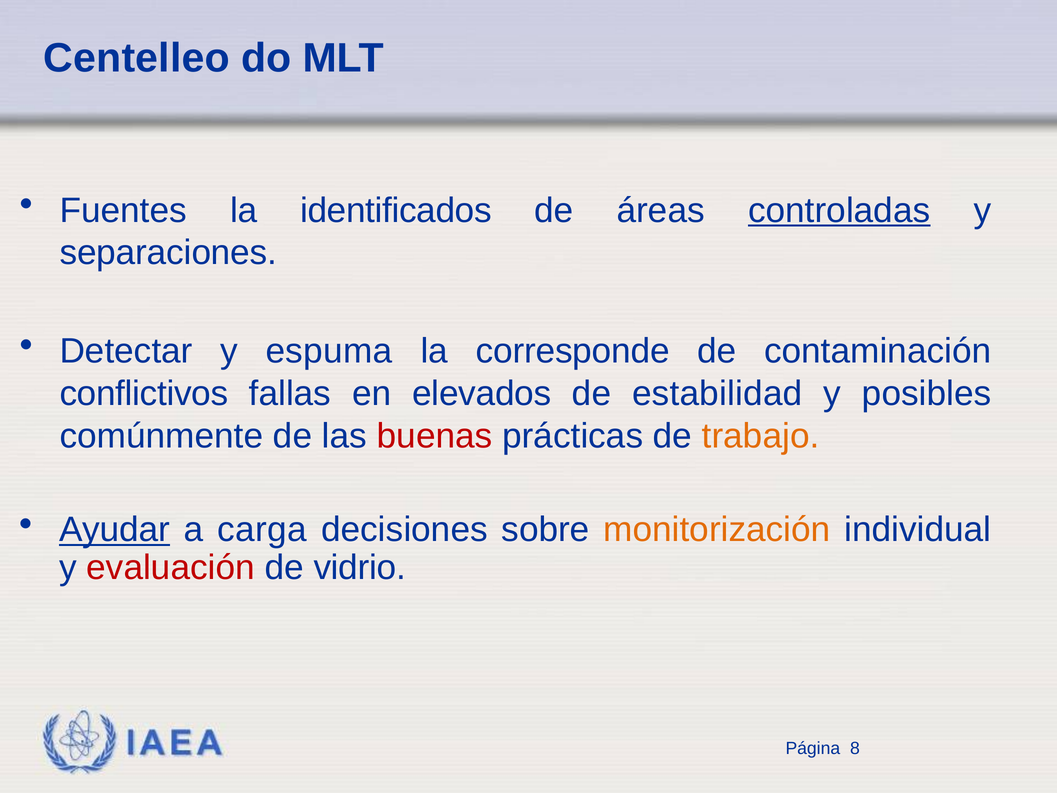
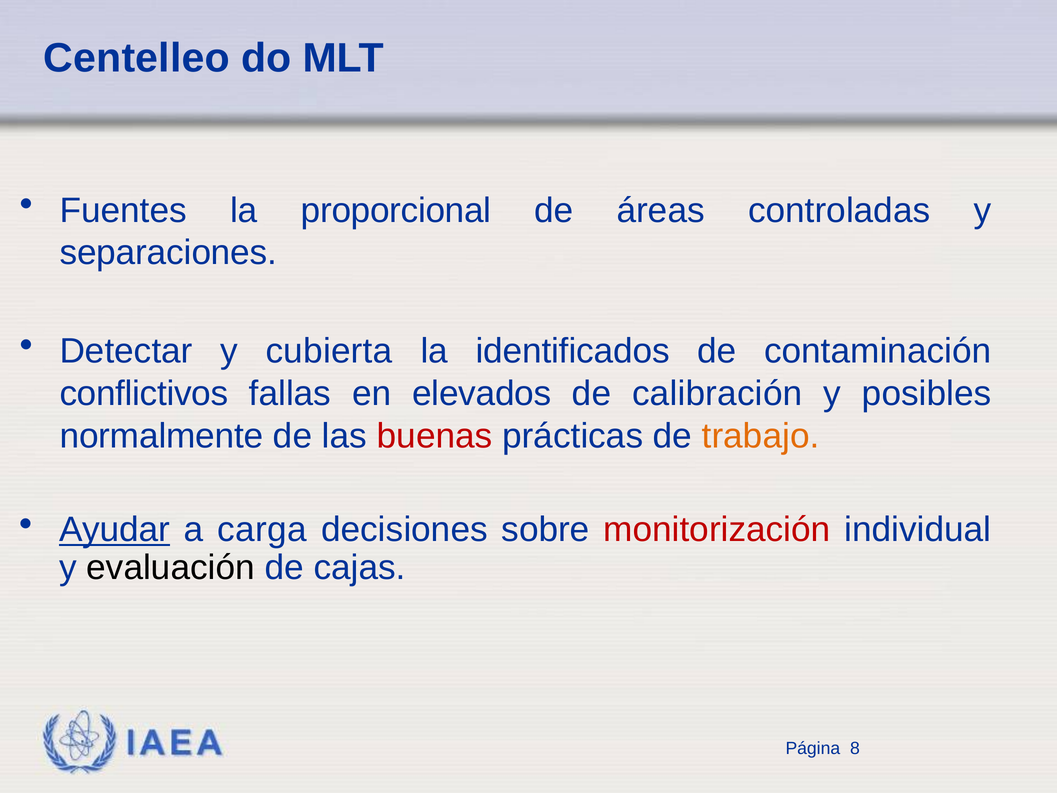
identificados: identificados -> proporcional
controladas underline: present -> none
espuma: espuma -> cubierta
corresponde: corresponde -> identificados
estabilidad: estabilidad -> calibración
comúnmente: comúnmente -> normalmente
monitorización colour: orange -> red
evaluación colour: red -> black
vidrio: vidrio -> cajas
